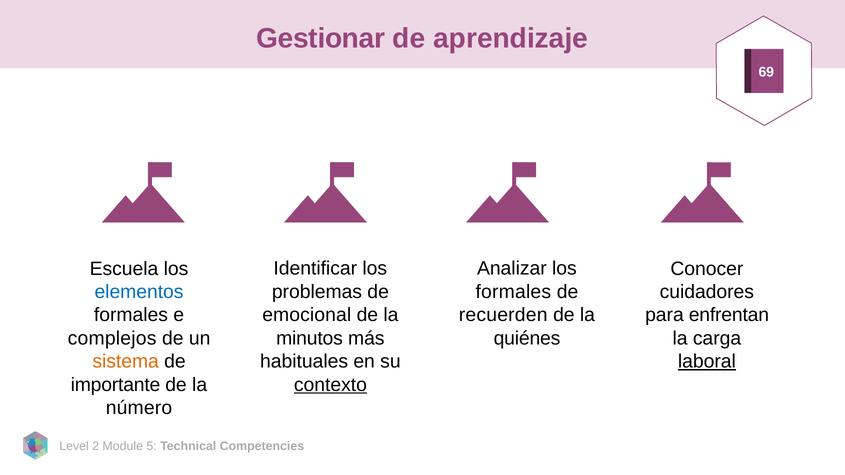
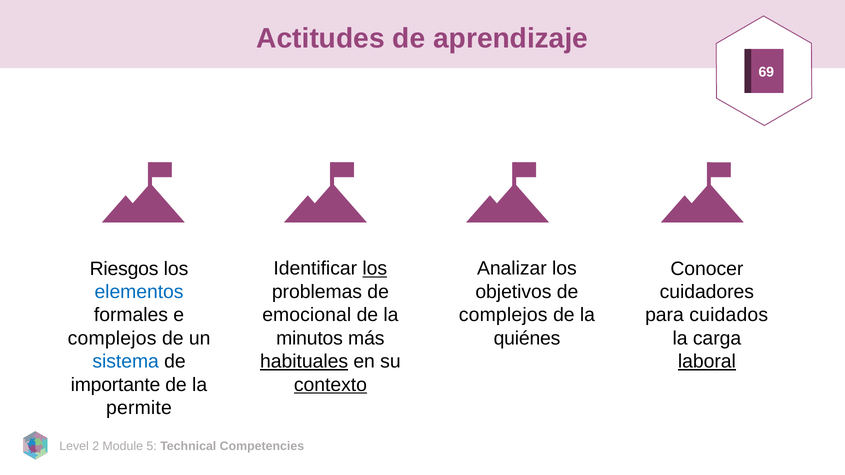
Gestionar: Gestionar -> Actitudes
los at (375, 269) underline: none -> present
Escuela: Escuela -> Riesgos
formales at (513, 292): formales -> objetivos
recuerden at (503, 315): recuerden -> complejos
enfrentan: enfrentan -> cuidados
sistema colour: orange -> blue
habituales underline: none -> present
número: número -> permite
